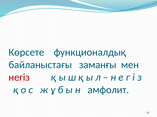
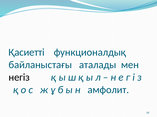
Көрсете: Көрсете -> Қасиетті
заманғы: заманғы -> аталады
негіз colour: red -> black
